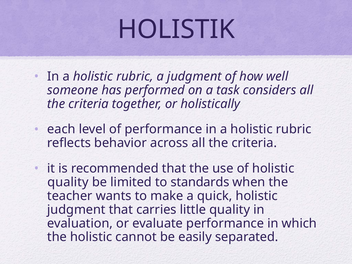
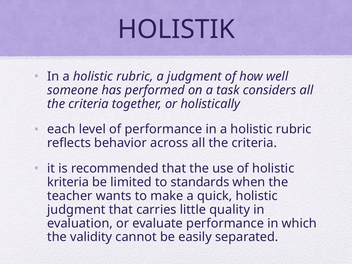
quality at (68, 182): quality -> kriteria
the holistic: holistic -> validity
